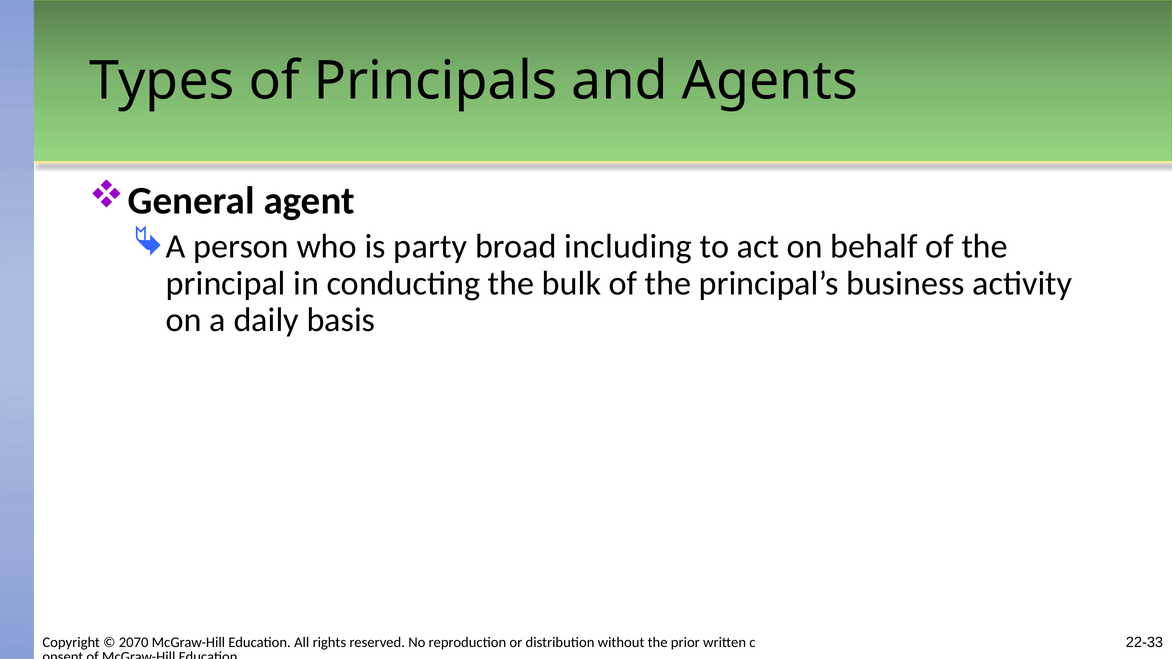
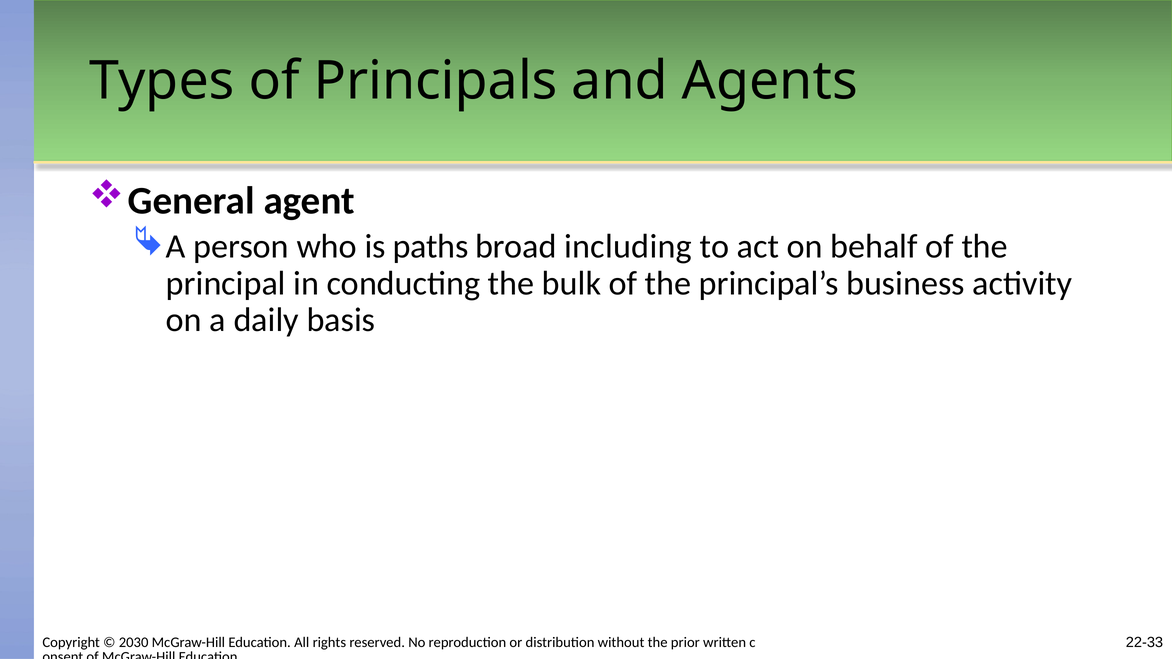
party: party -> paths
2070: 2070 -> 2030
